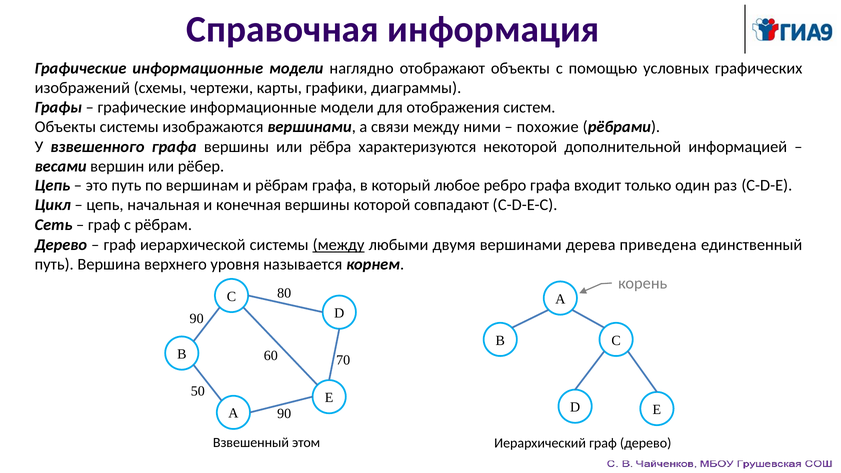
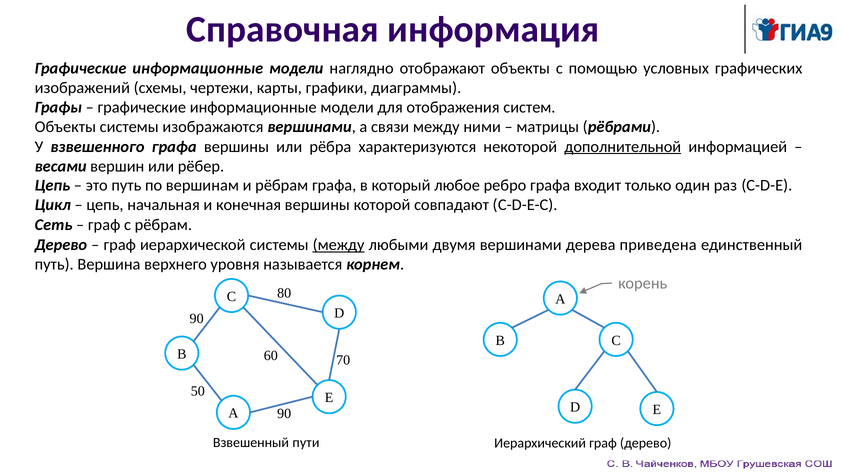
похожие: похожие -> матрицы
дополнительной underline: none -> present
этом: этом -> пути
